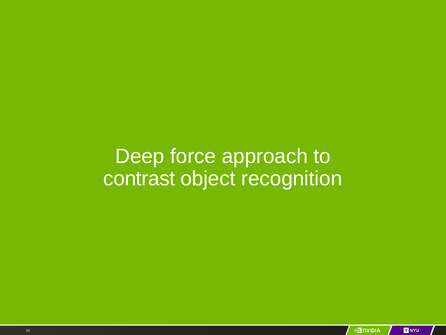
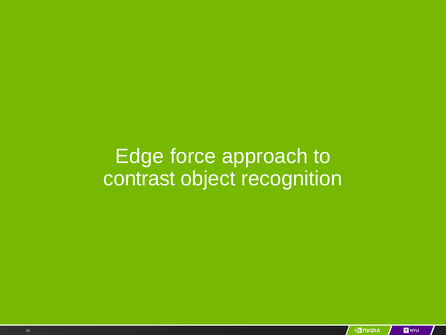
Deep: Deep -> Edge
